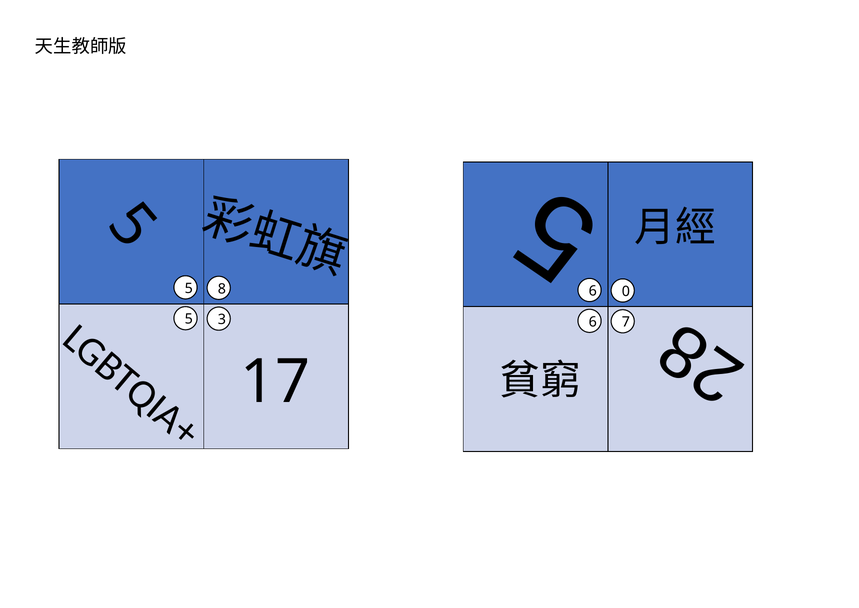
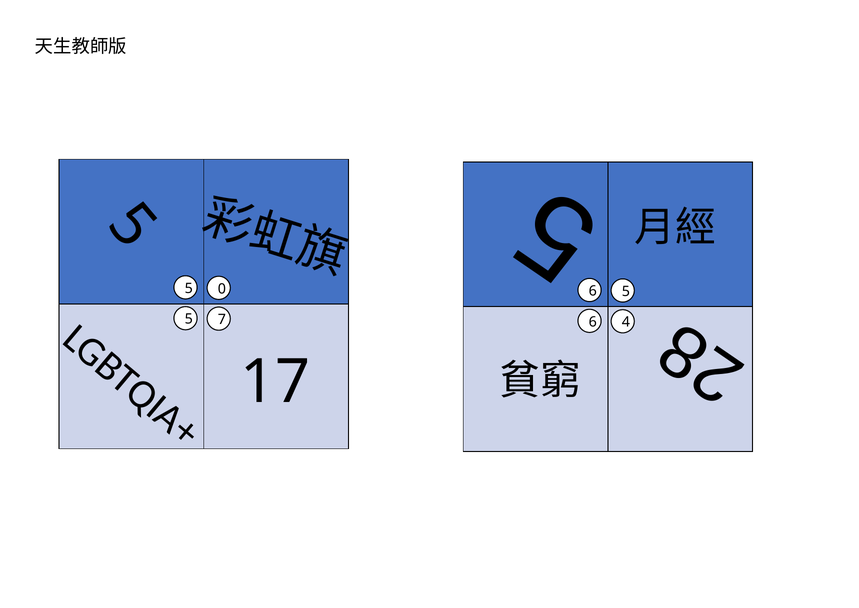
5 8: 8 -> 0
0 at (626, 291): 0 -> 5
3: 3 -> 7
7: 7 -> 4
